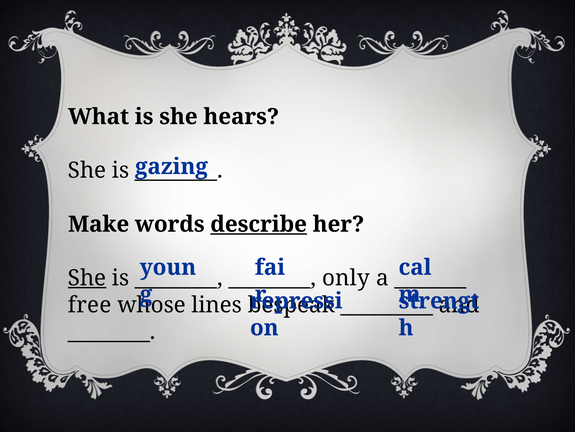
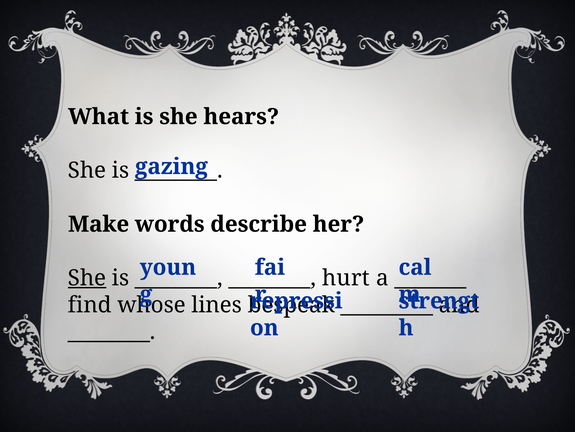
describe underline: present -> none
only: only -> hurt
free: free -> find
